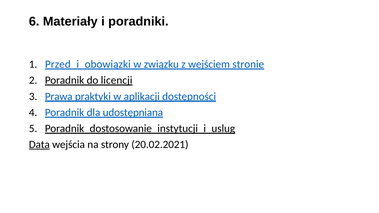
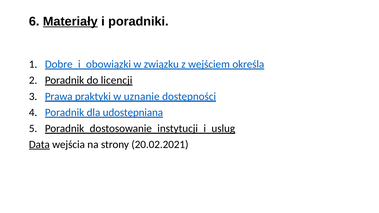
Materiały underline: none -> present
Przed_i_obowiązki: Przed_i_obowiązki -> Dobre_i_obowiązki
stronie: stronie -> określa
aplikacji: aplikacji -> uznanie
